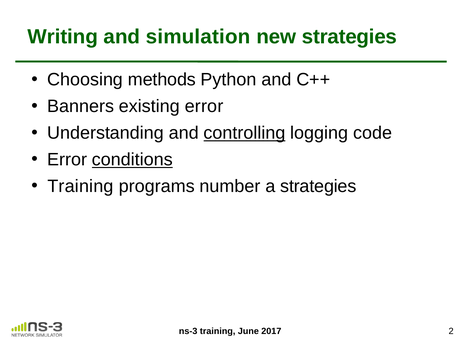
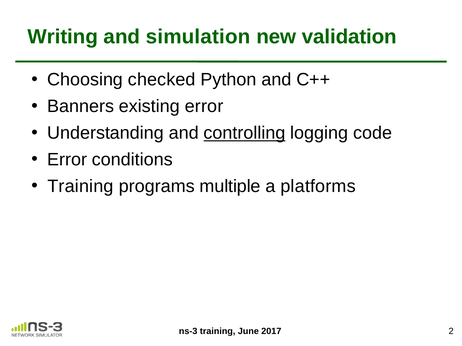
new strategies: strategies -> validation
methods: methods -> checked
conditions underline: present -> none
number: number -> multiple
a strategies: strategies -> platforms
